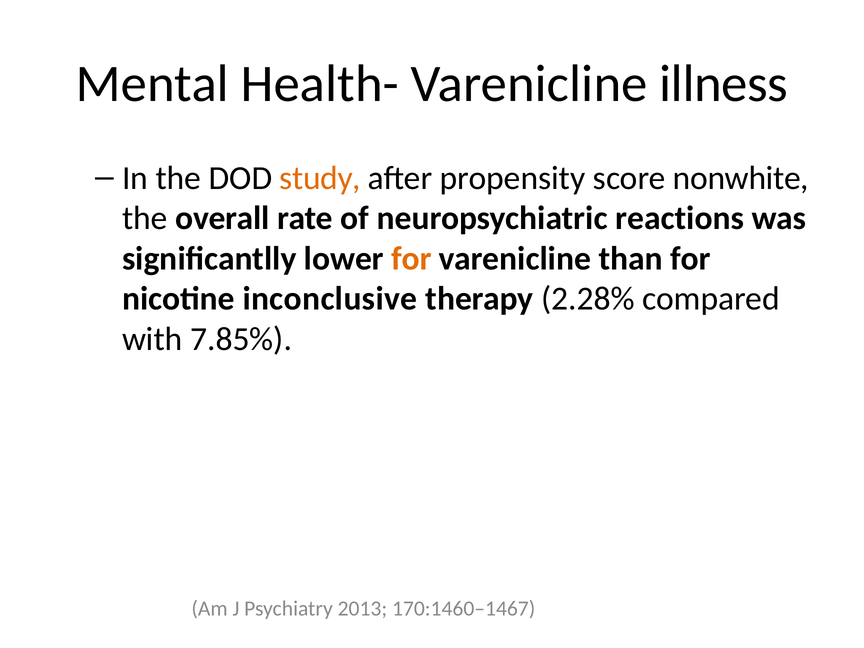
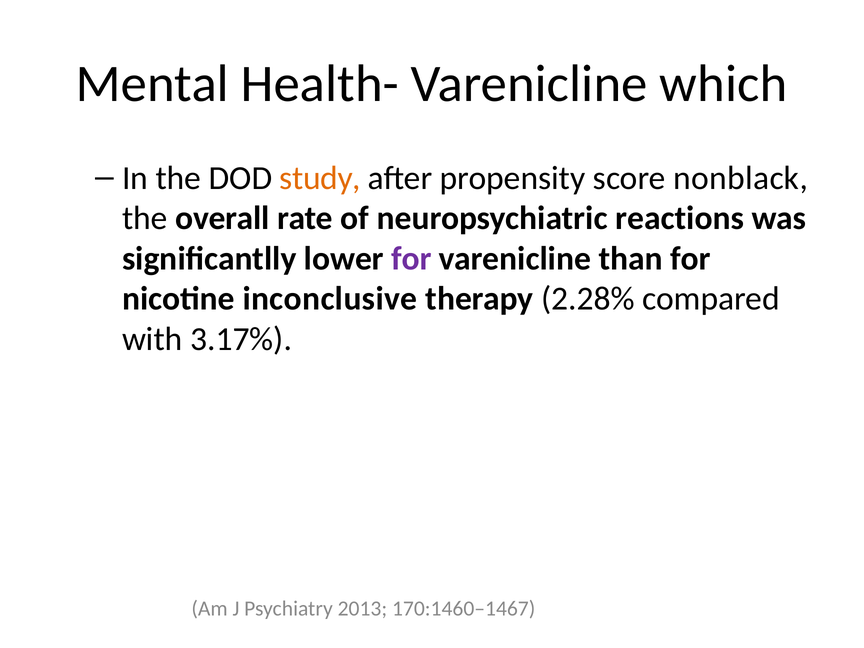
illness: illness -> which
nonwhite: nonwhite -> nonblack
for at (411, 258) colour: orange -> purple
7.85%: 7.85% -> 3.17%
